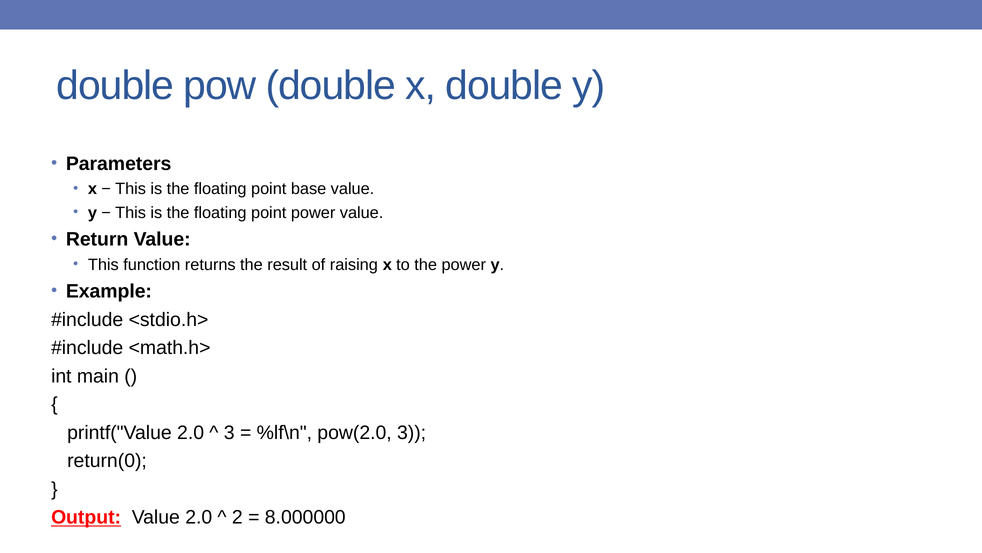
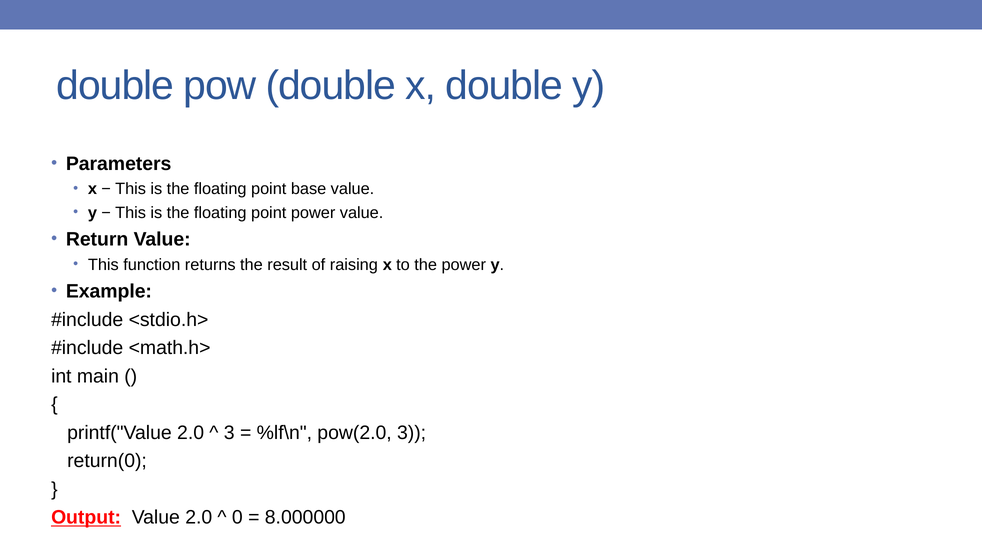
2: 2 -> 0
